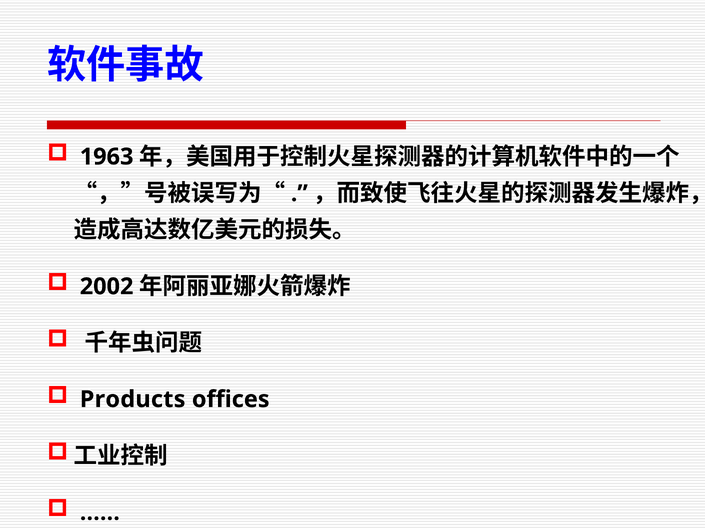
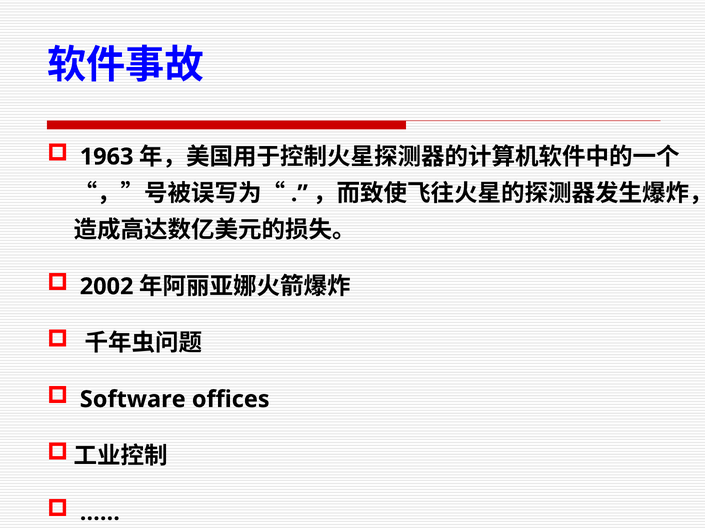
Products: Products -> Software
